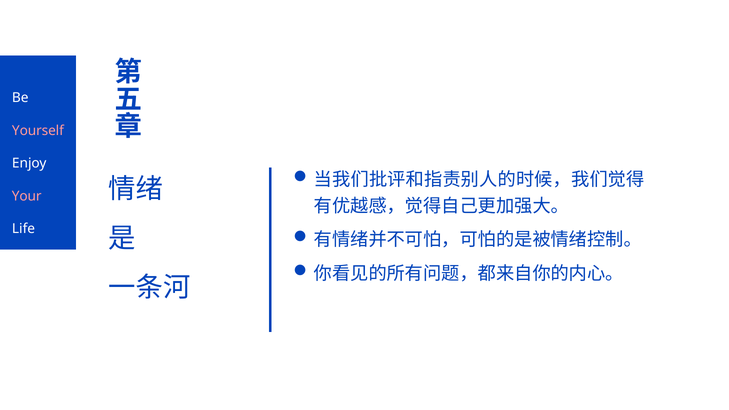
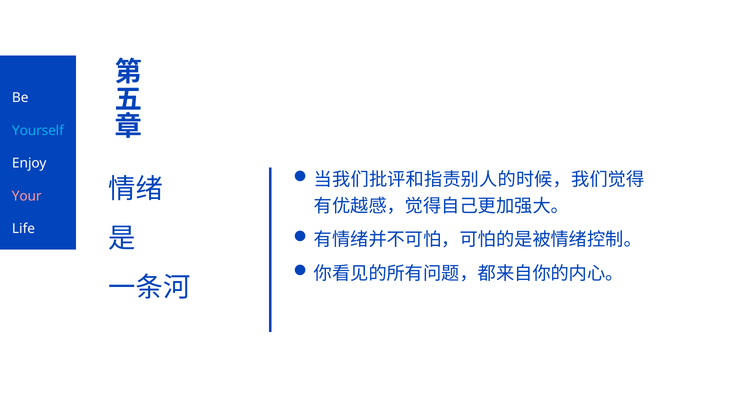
Yourself colour: pink -> light blue
